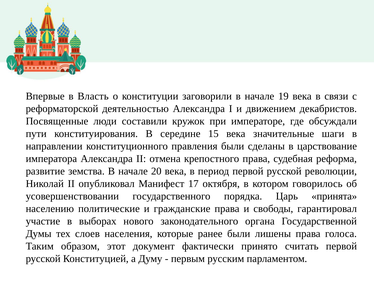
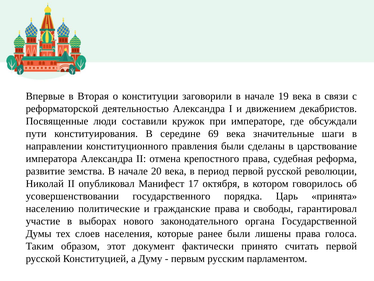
Власть: Власть -> Вторая
15: 15 -> 69
